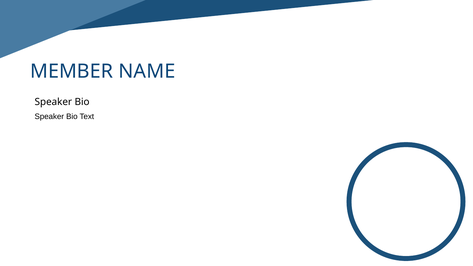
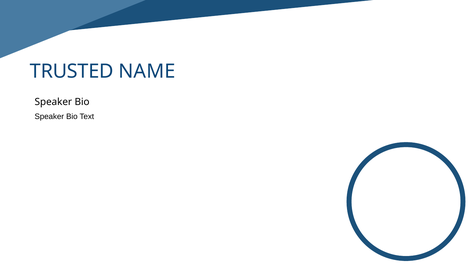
MEMBER: MEMBER -> TRUSTED
